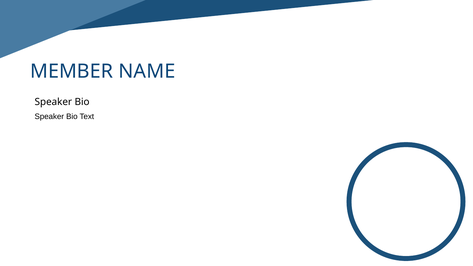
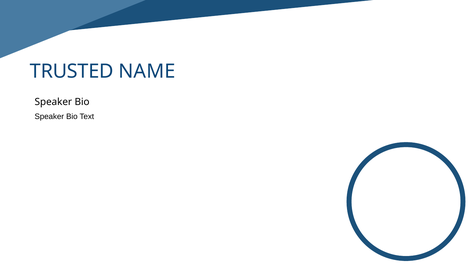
MEMBER: MEMBER -> TRUSTED
